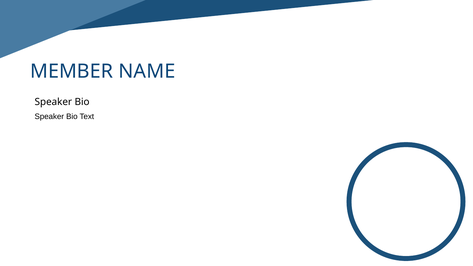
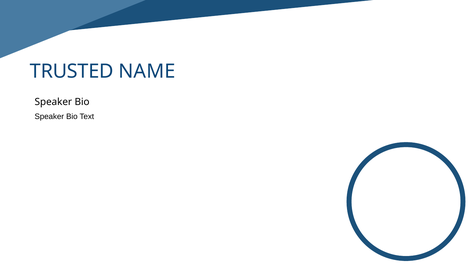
MEMBER: MEMBER -> TRUSTED
